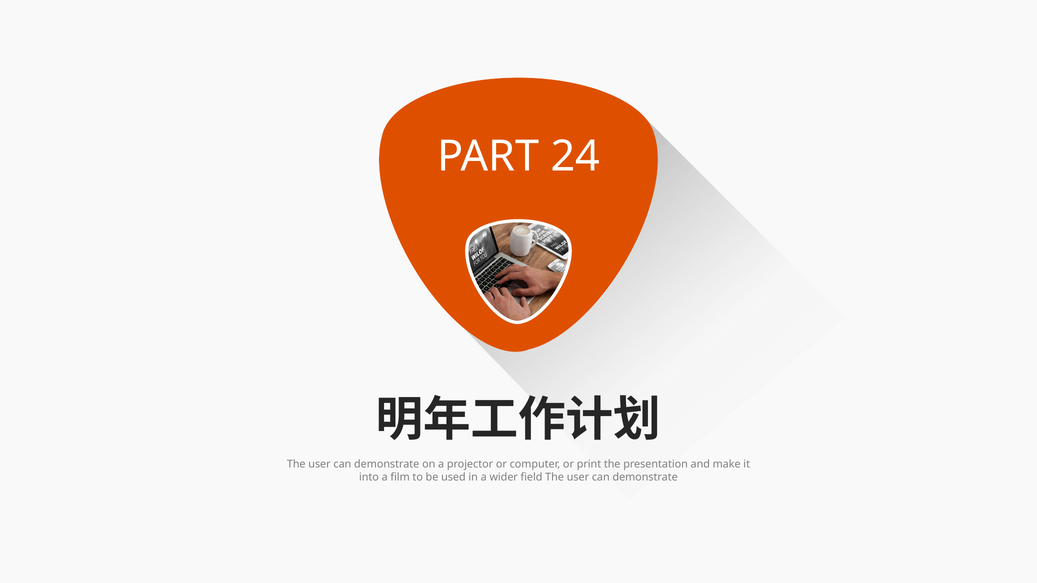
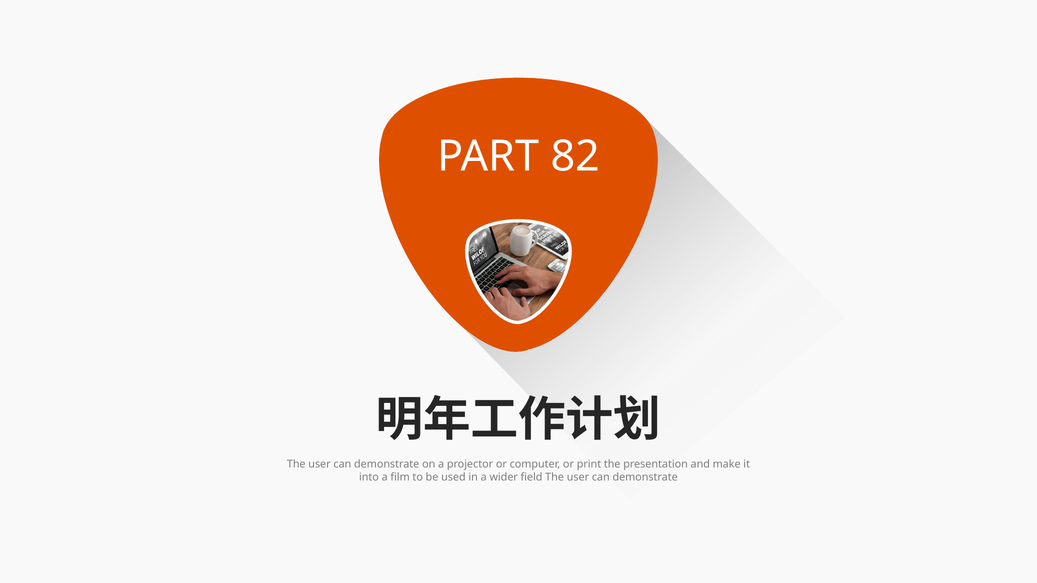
24: 24 -> 82
